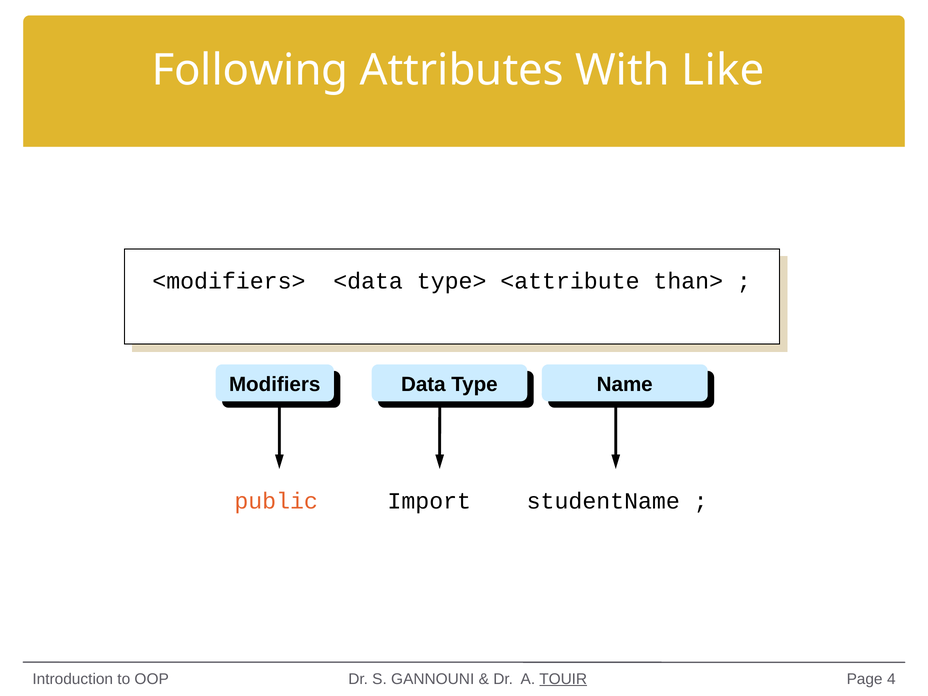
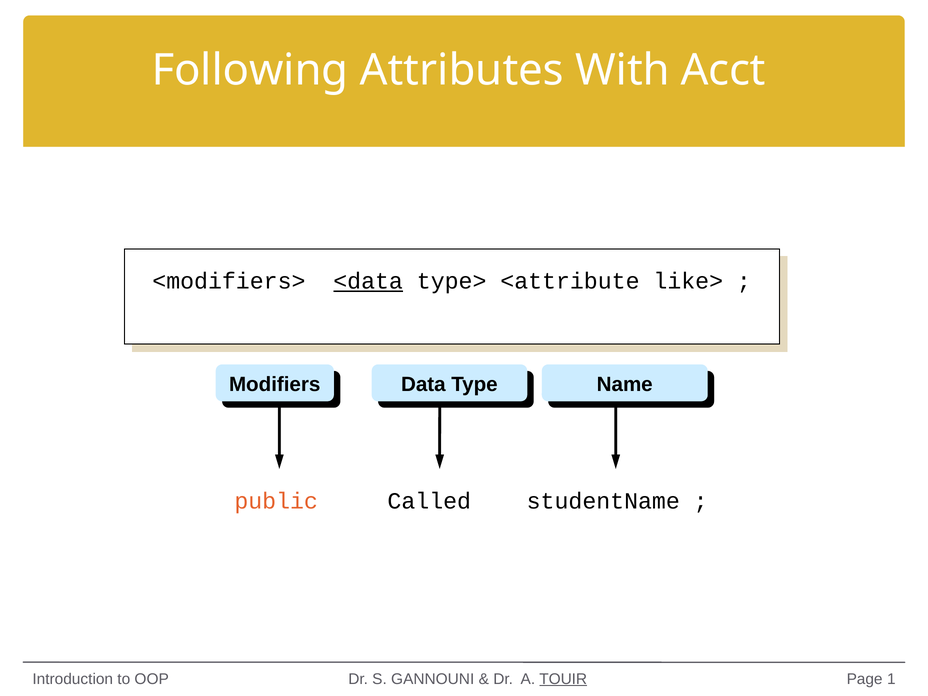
Like: Like -> Acct
<data underline: none -> present
than>: than> -> like>
Import: Import -> Called
4: 4 -> 1
